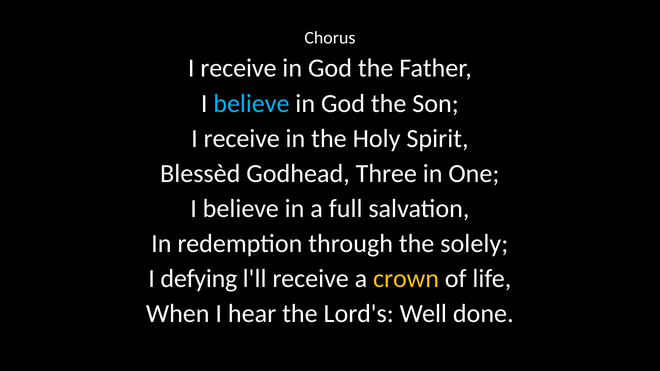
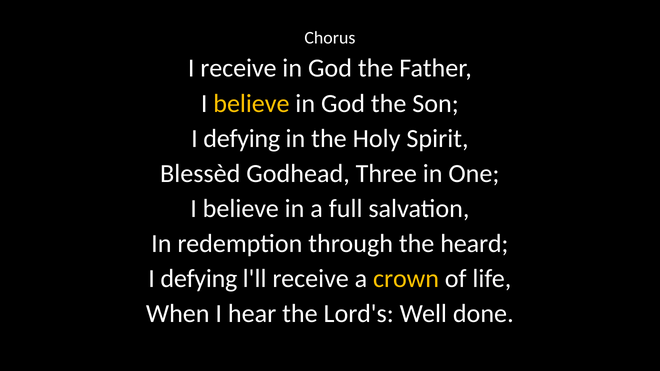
believe at (251, 103) colour: light blue -> yellow
receive at (242, 139): receive -> defying
solely: solely -> heard
